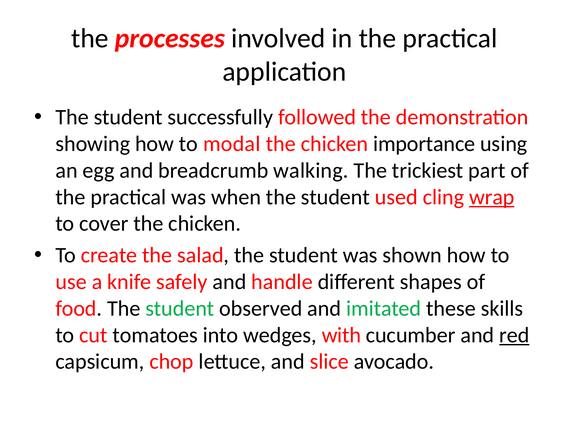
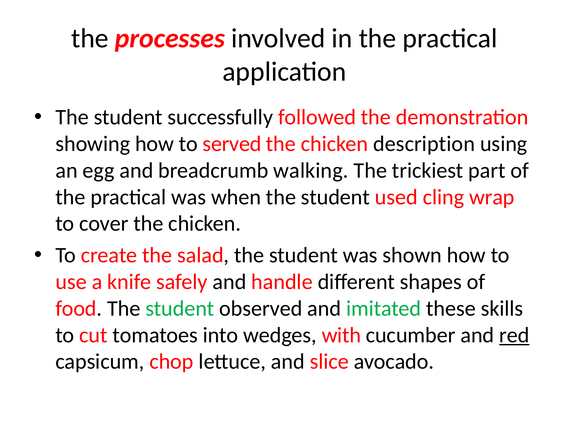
modal: modal -> served
importance: importance -> description
wrap underline: present -> none
